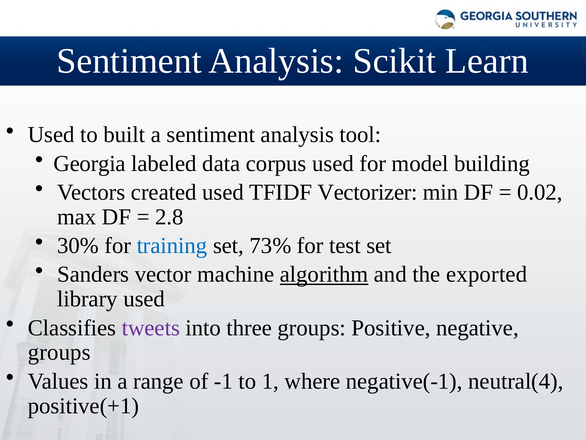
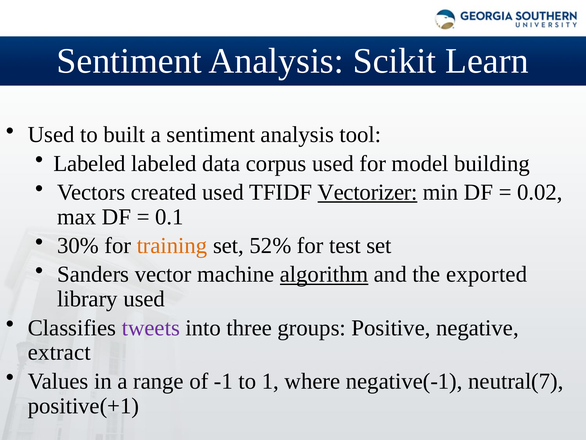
Georgia at (90, 163): Georgia -> Labeled
Vectorizer underline: none -> present
2.8: 2.8 -> 0.1
training colour: blue -> orange
73%: 73% -> 52%
groups at (59, 352): groups -> extract
neutral(4: neutral(4 -> neutral(7
